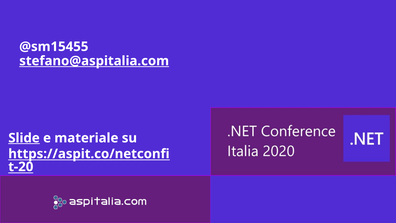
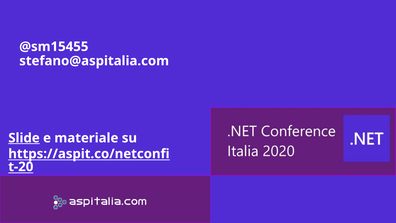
stefano@aspitalia.com underline: present -> none
